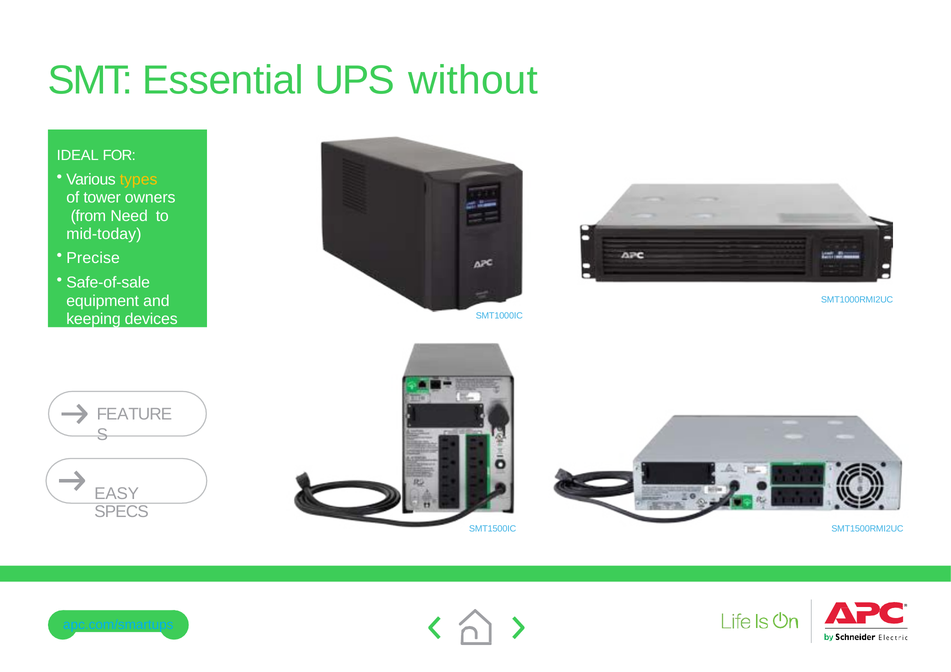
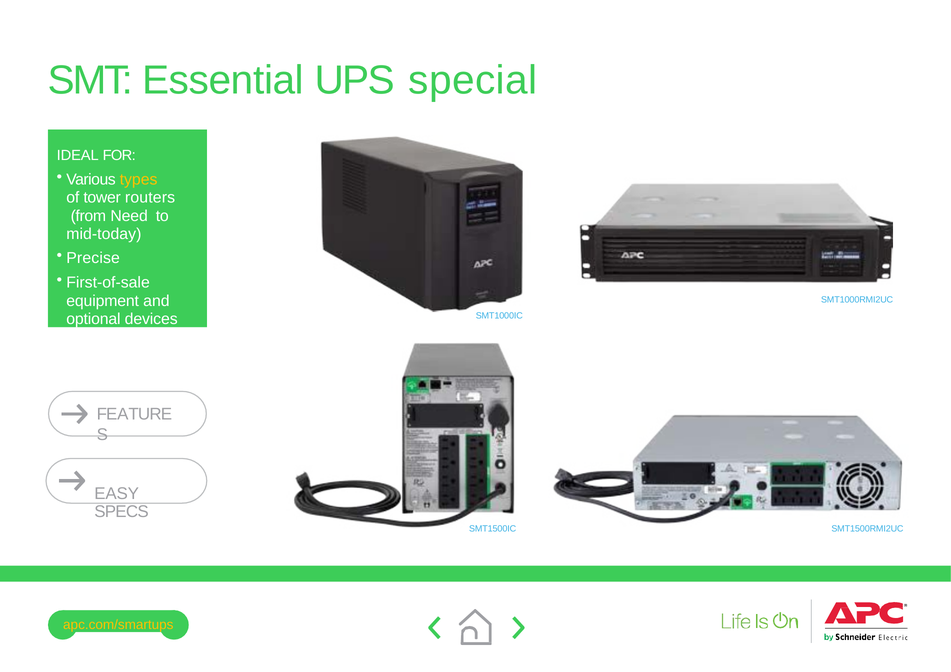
without: without -> special
owners: owners -> routers
Safe-of-sale: Safe-of-sale -> First-of-sale
keeping: keeping -> optional
apc.com/smartups colour: light blue -> yellow
